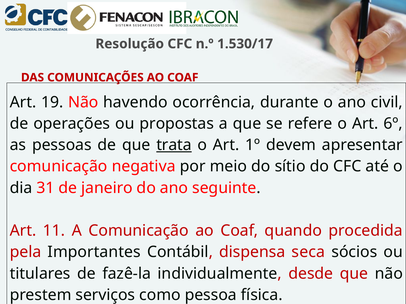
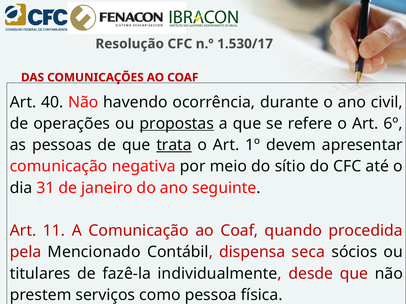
19: 19 -> 40
propostas underline: none -> present
Importantes: Importantes -> Mencionado
